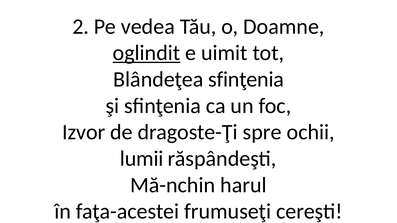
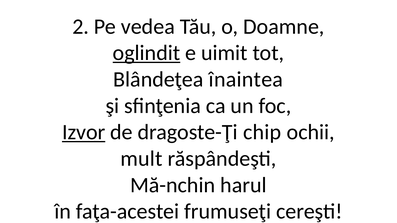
Blândeţea sfinţenia: sfinţenia -> înaintea
Izvor underline: none -> present
spre: spre -> chip
lumii: lumii -> mult
